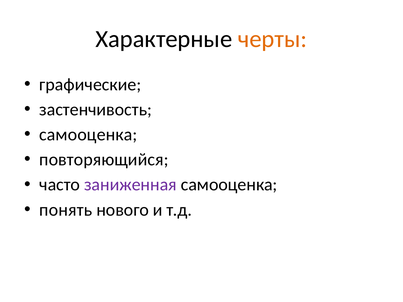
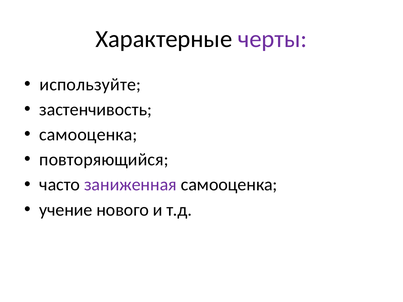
черты colour: orange -> purple
графические: графические -> используйте
понять: понять -> учение
